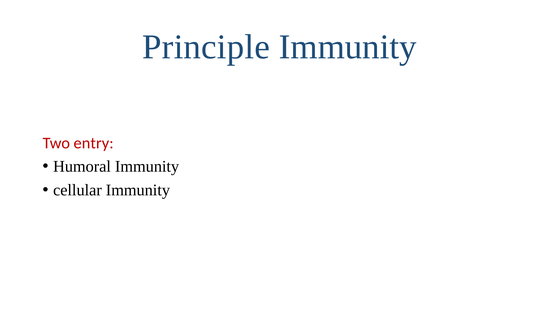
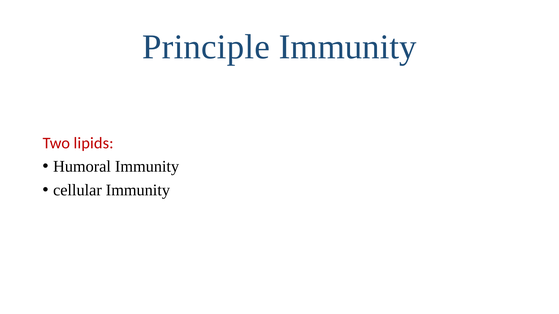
entry: entry -> lipids
